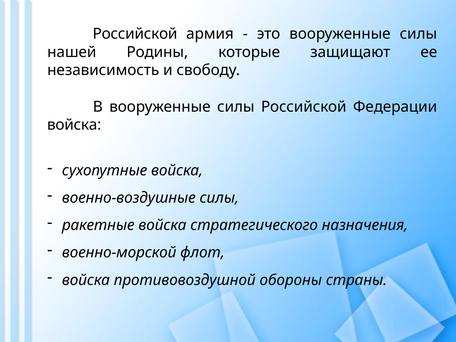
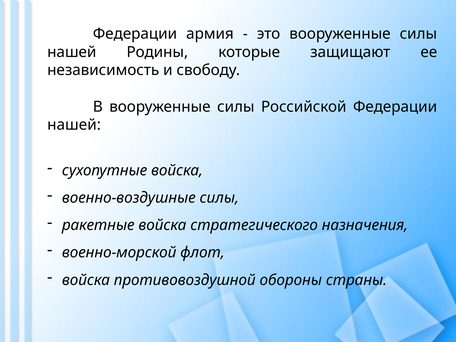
Российской at (135, 34): Российской -> Федерации
войска at (74, 125): войска -> нашей
